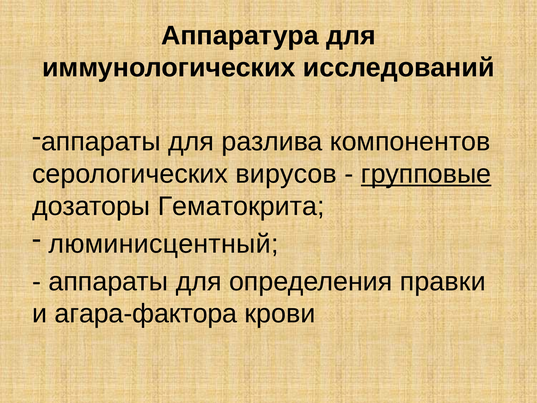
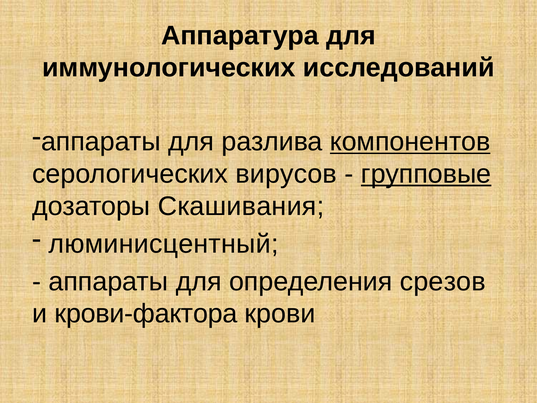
компонентов underline: none -> present
Гематокрита: Гематокрита -> Скашивания
правки: правки -> срезов
агара-фактора: агара-фактора -> крови-фактора
